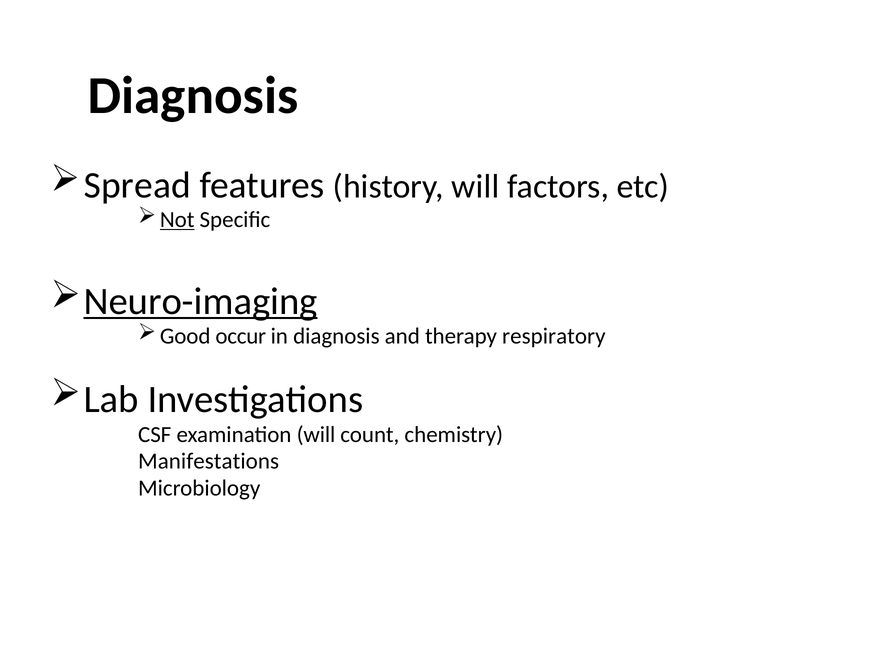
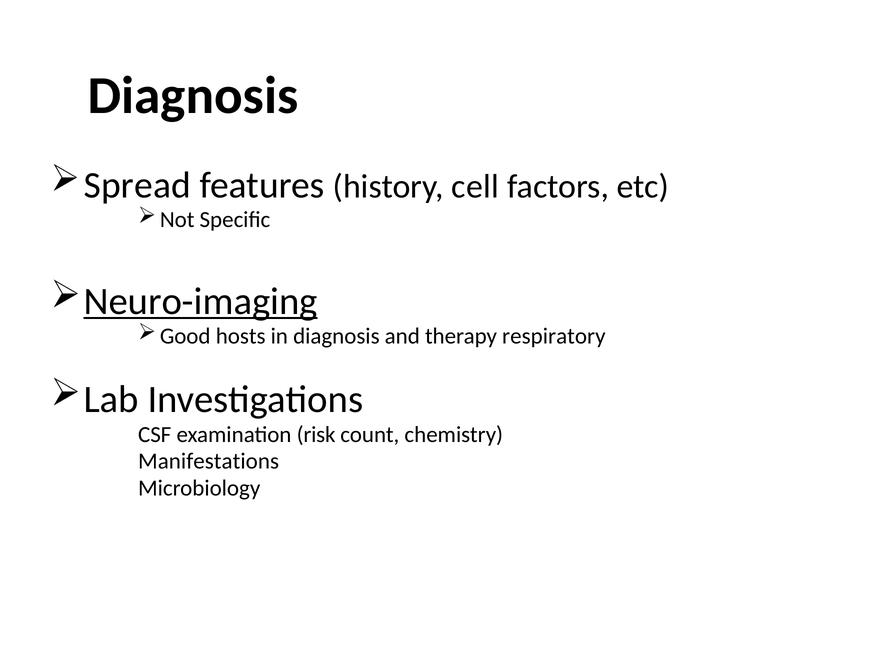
history will: will -> cell
Not underline: present -> none
occur: occur -> hosts
examination will: will -> risk
